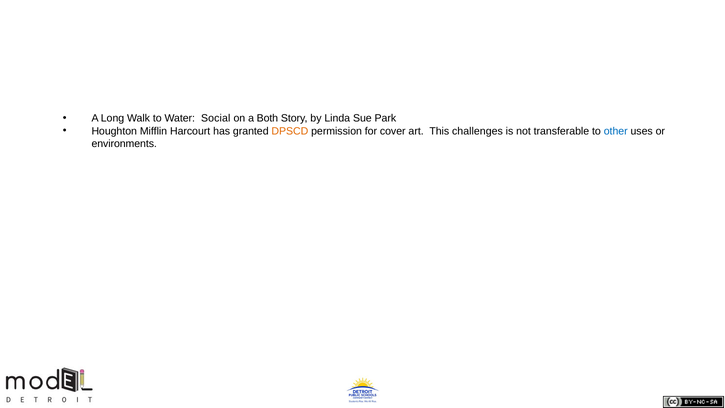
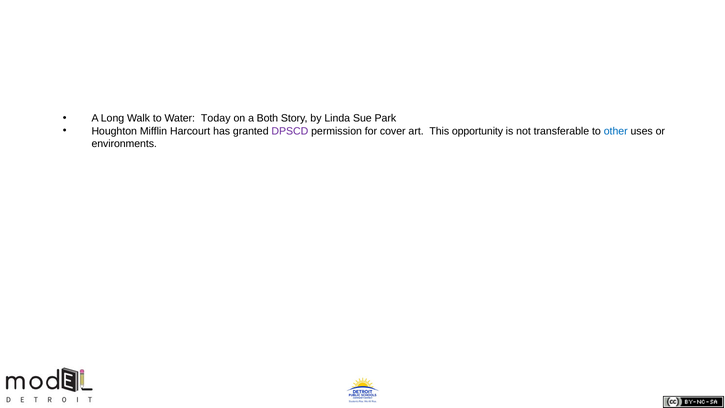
Social: Social -> Today
DPSCD colour: orange -> purple
challenges: challenges -> opportunity
